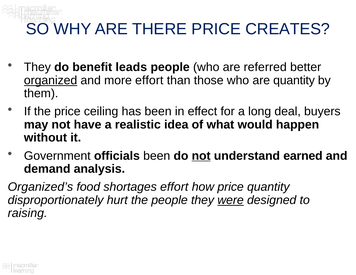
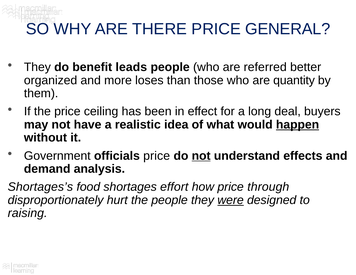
CREATES: CREATES -> GENERAL
organized underline: present -> none
more effort: effort -> loses
happen underline: none -> present
officials been: been -> price
earned: earned -> effects
Organized’s: Organized’s -> Shortages’s
price quantity: quantity -> through
